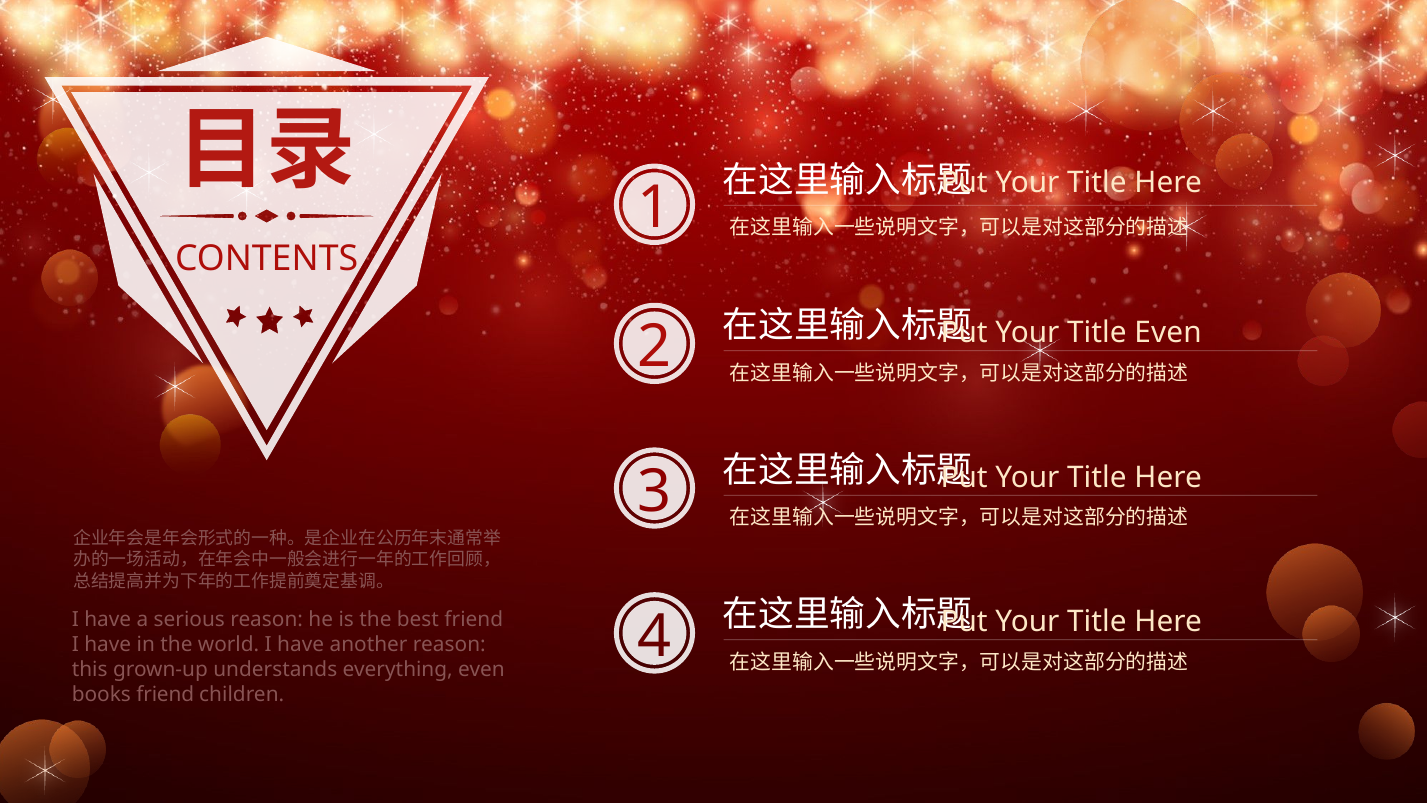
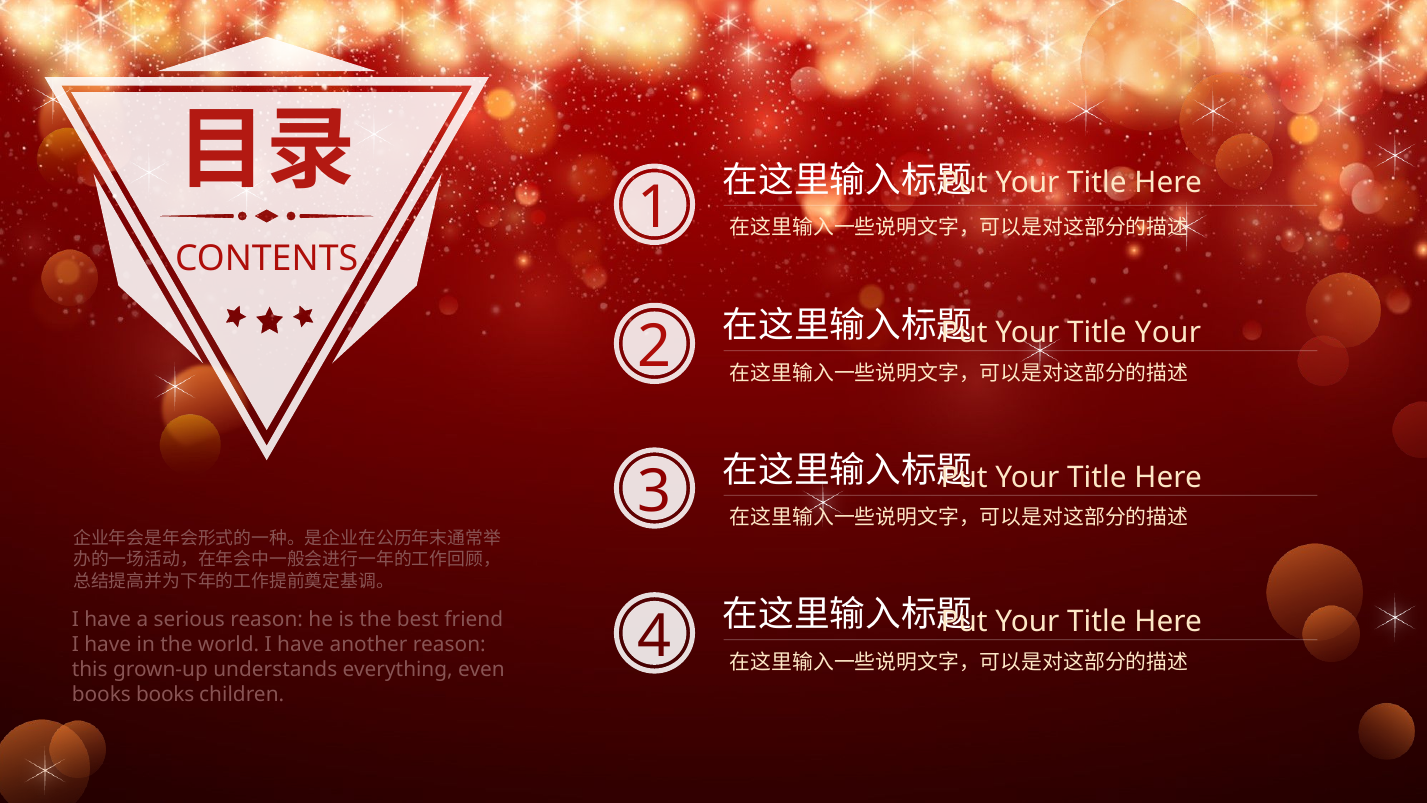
Title Even: Even -> Your
books friend: friend -> books
